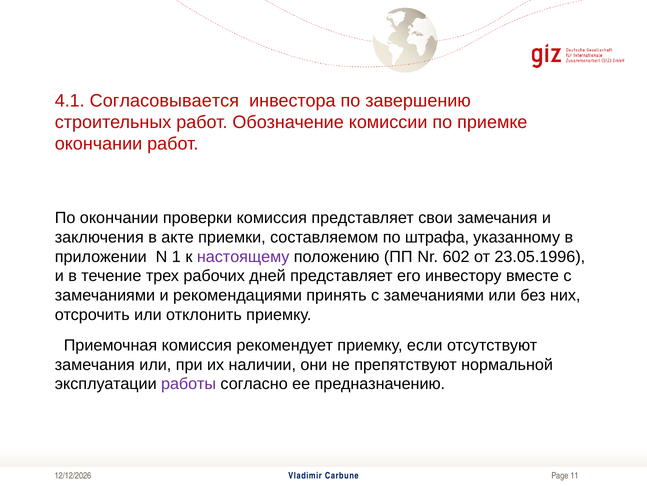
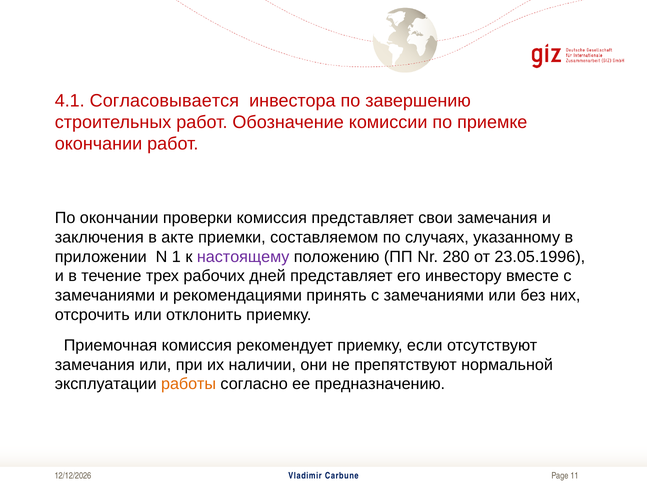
штрафа: штрафа -> случаях
602: 602 -> 280
работы colour: purple -> orange
